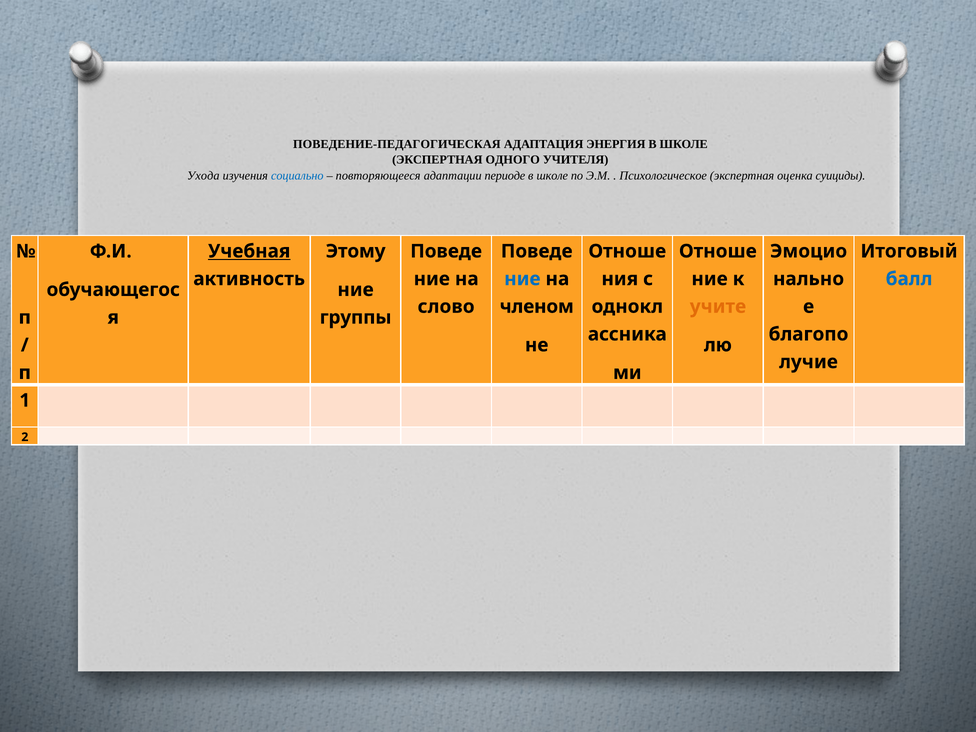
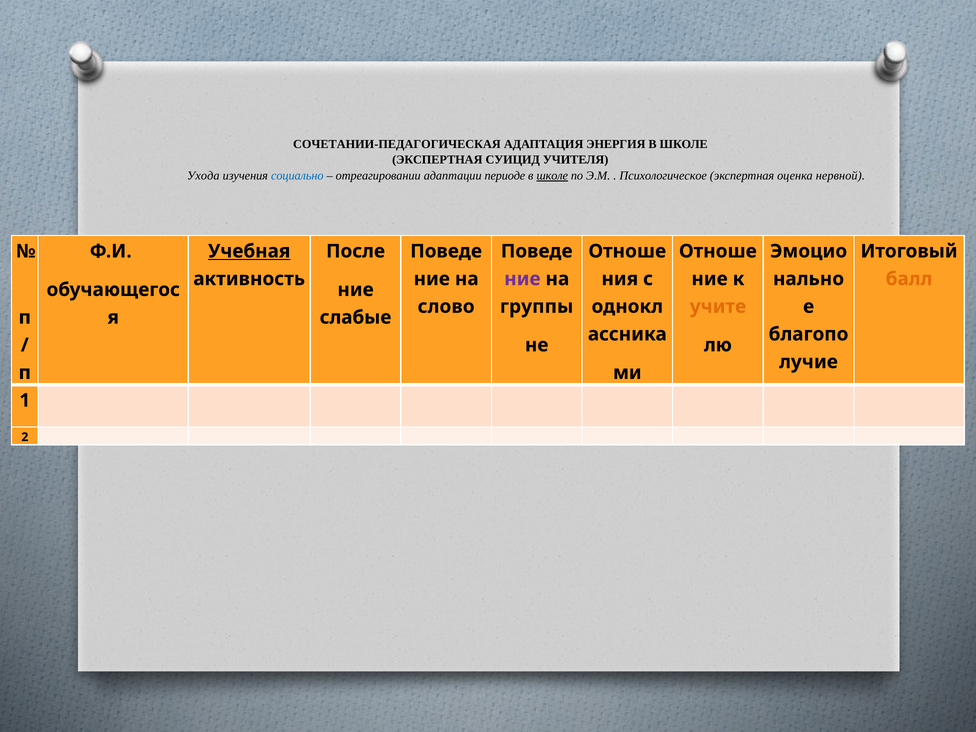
ПОВЕДЕНИЕ-ПЕДАГОГИЧЕСКАЯ: ПОВЕДЕНИЕ-ПЕДАГОГИЧЕСКАЯ -> СОЧЕТАНИИ-ПЕДАГОГИЧЕСКАЯ
ОДНОГО: ОДНОГО -> СУИЦИД
повторяющееся: повторяющееся -> отреагировании
школе at (552, 176) underline: none -> present
суициды: суициды -> нервной
Этому: Этому -> После
ние at (522, 279) colour: blue -> purple
балл colour: blue -> orange
членом: членом -> группы
группы: группы -> слабые
